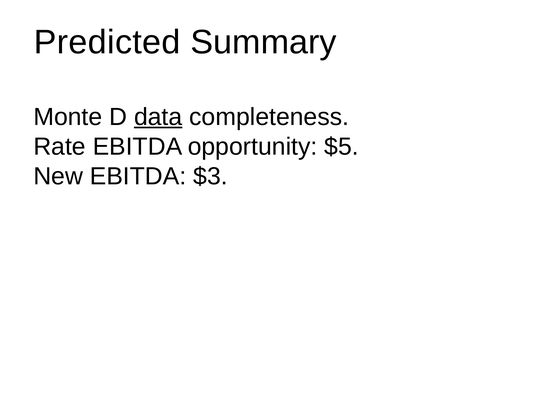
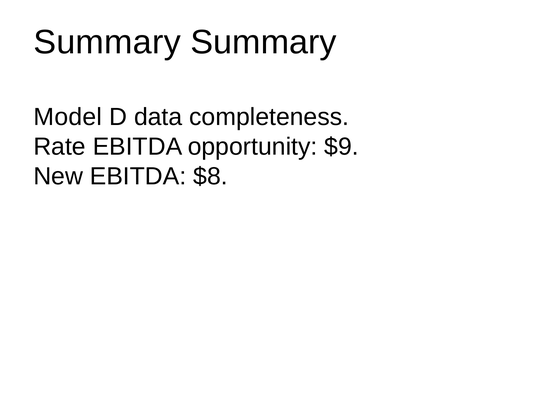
Predicted at (107, 42): Predicted -> Summary
Monte: Monte -> Model
data underline: present -> none
$5: $5 -> $9
$3: $3 -> $8
